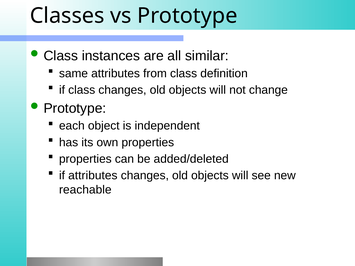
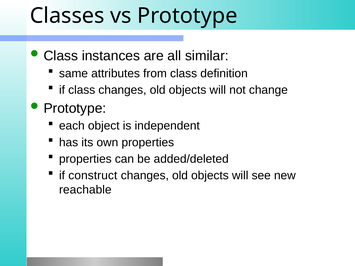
if attributes: attributes -> construct
